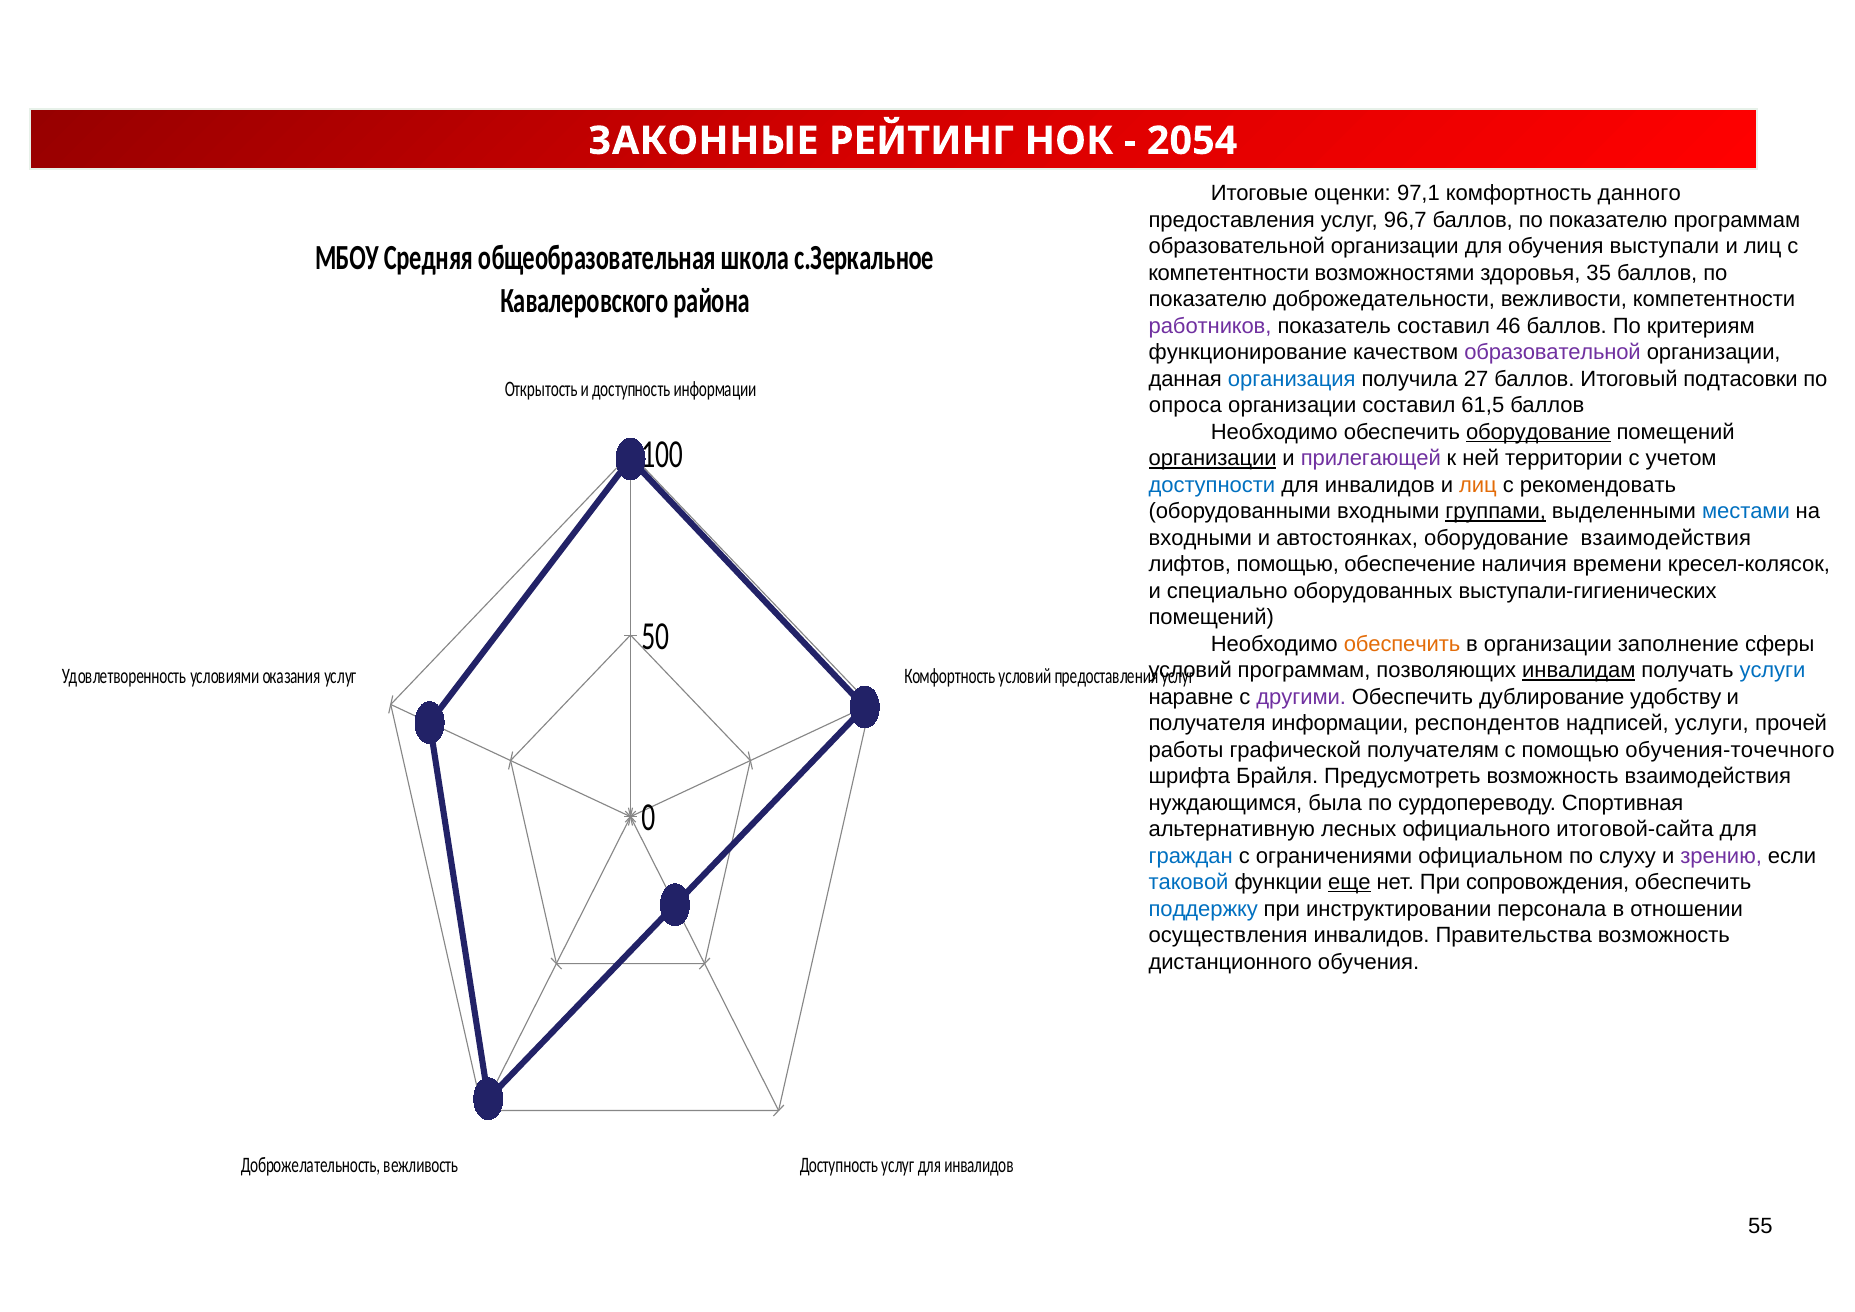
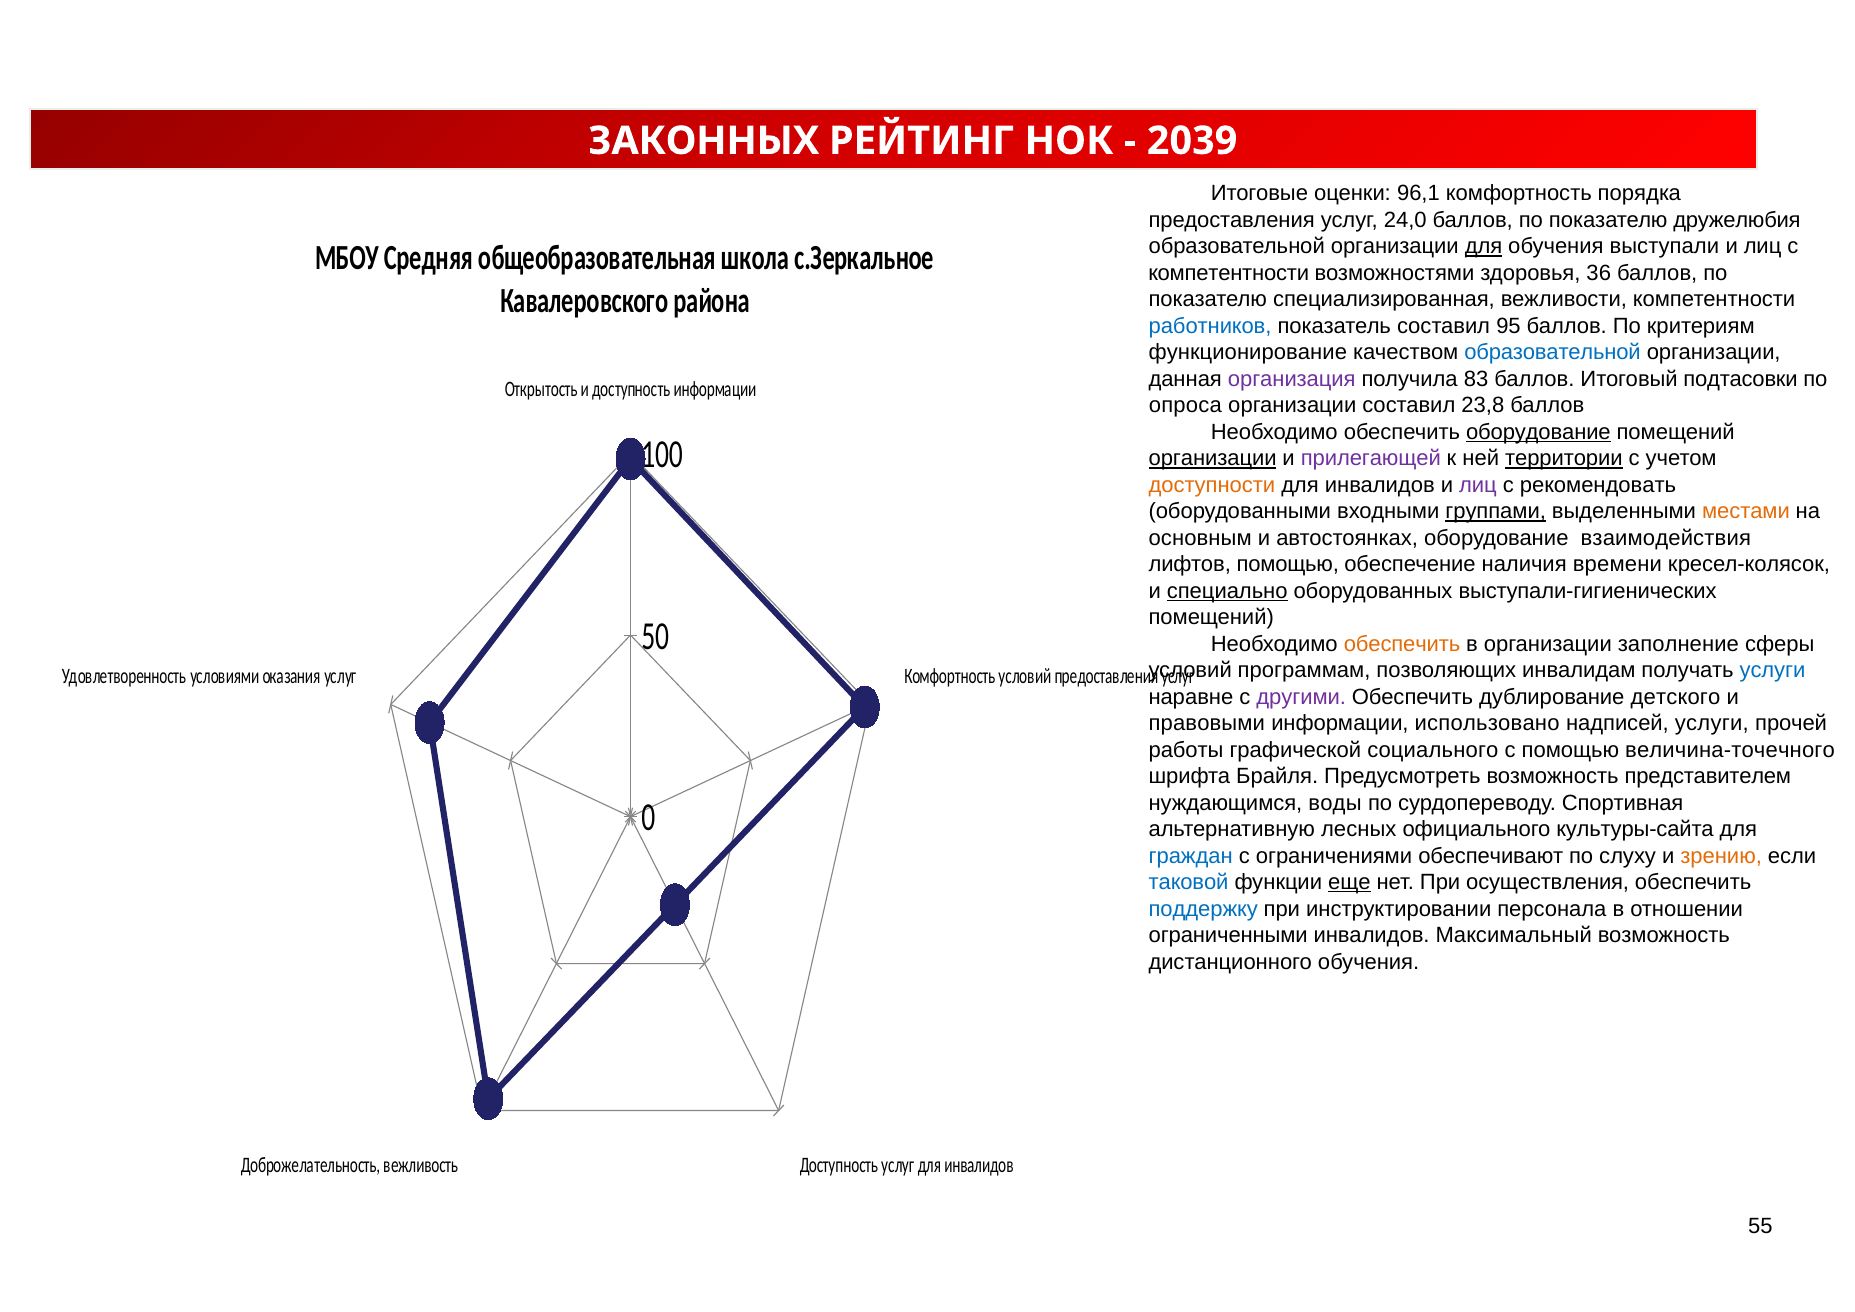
ЗАКОННЫЕ: ЗАКОННЫЕ -> ЗАКОННЫХ
2054: 2054 -> 2039
97,1: 97,1 -> 96,1
данного: данного -> порядка
96,7: 96,7 -> 24,0
показателю программам: программам -> дружелюбия
для at (1484, 247) underline: none -> present
35: 35 -> 36
доброжедательности: доброжедательности -> специализированная
работников colour: purple -> blue
46: 46 -> 95
образовательной at (1553, 352) colour: purple -> blue
организация colour: blue -> purple
27: 27 -> 83
61,5: 61,5 -> 23,8
территории underline: none -> present
доступности colour: blue -> orange
лиц at (1478, 485) colour: orange -> purple
местами colour: blue -> orange
входными at (1200, 538): входными -> основным
специально underline: none -> present
инвалидам underline: present -> none
удобству: удобству -> детского
получателя: получателя -> правовыми
респондентов: респондентов -> использовано
получателям: получателям -> социального
обучения-точечного: обучения-точечного -> величина-точечного
возможность взаимодействия: взаимодействия -> представителем
была: была -> воды
итоговой-сайта: итоговой-сайта -> культуры-сайта
официальном: официальном -> обеспечивают
зрению colour: purple -> orange
сопровождения: сопровождения -> осуществления
осуществления: осуществления -> ограниченными
Правительства: Правительства -> Максимальный
